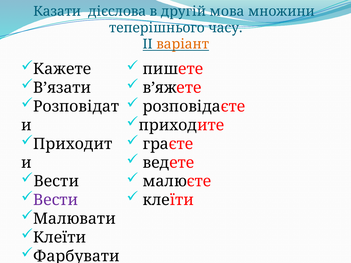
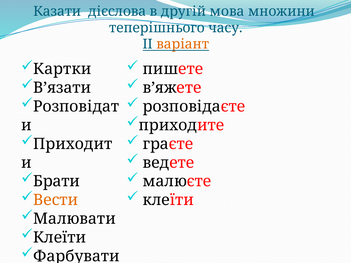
Кажете: Кажете -> Картки
Вести at (56, 182): Вести -> Брати
Вести at (56, 200) colour: purple -> orange
